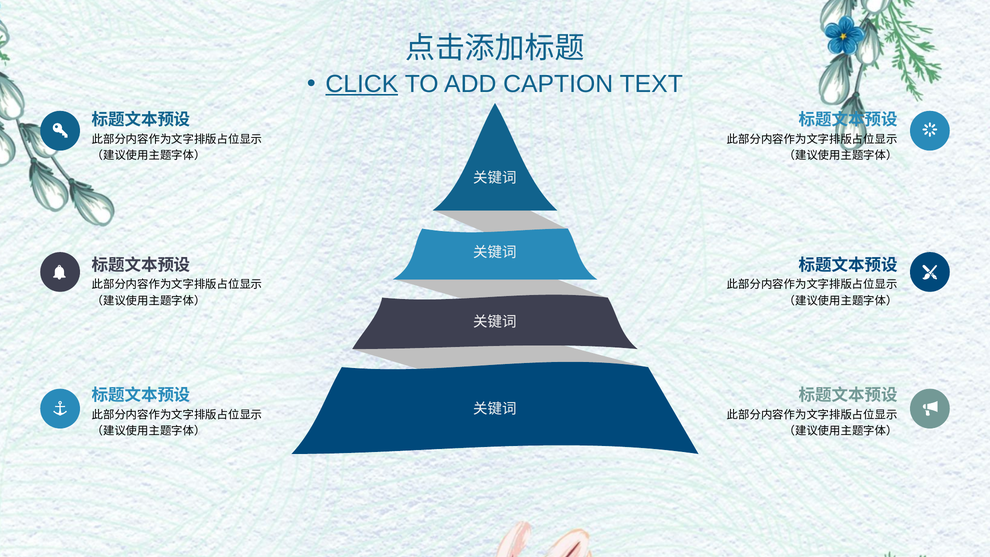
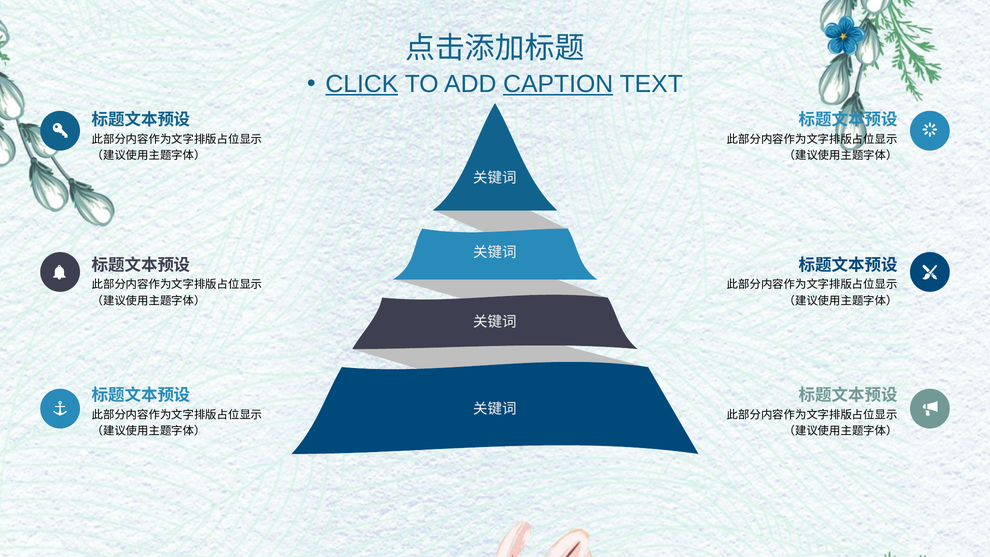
CAPTION underline: none -> present
